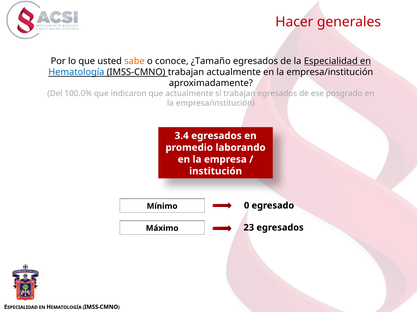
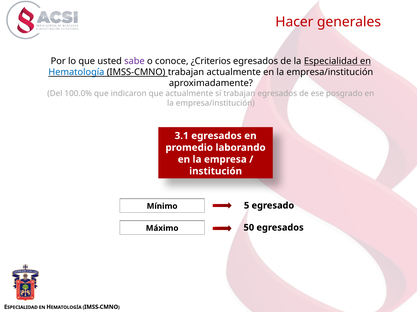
sabe colour: orange -> purple
¿Tamaño: ¿Tamaño -> ¿Criterios
3.4: 3.4 -> 3.1
0: 0 -> 5
23: 23 -> 50
